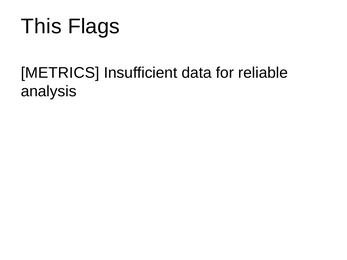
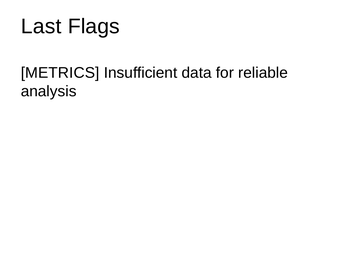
This: This -> Last
